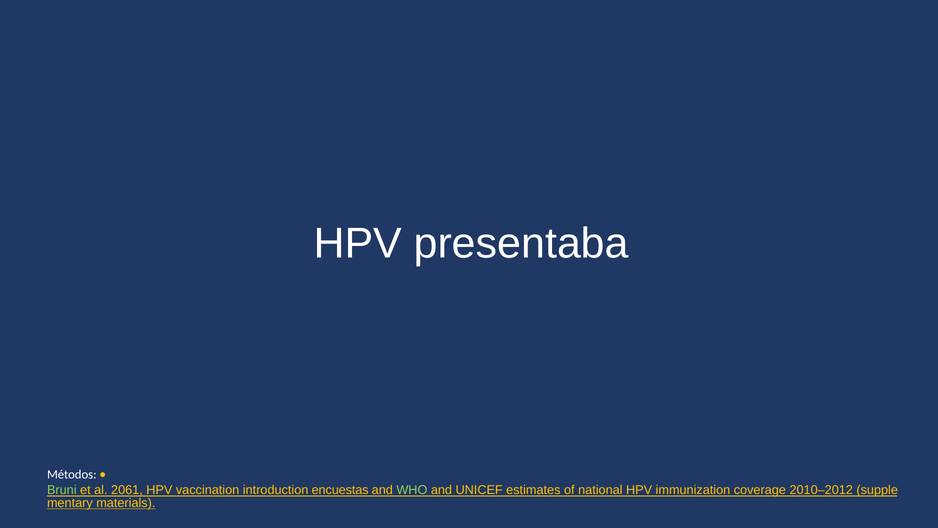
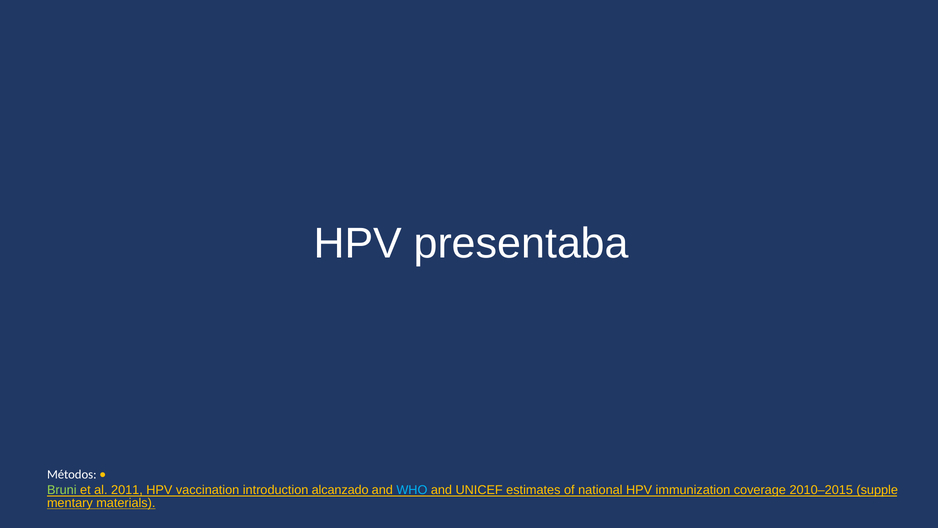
2061: 2061 -> 2011
encuestas: encuestas -> alcanzado
WHO colour: light green -> light blue
2010–2012: 2010–2012 -> 2010–2015
